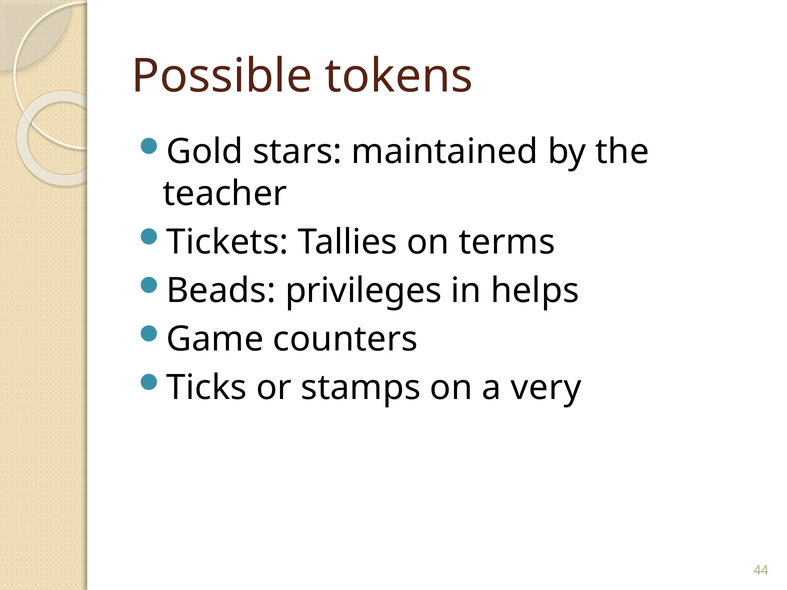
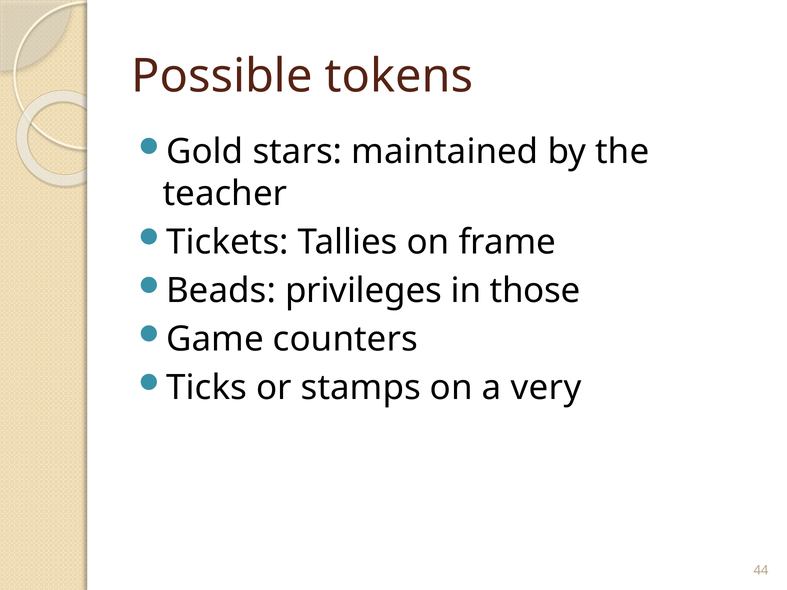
terms: terms -> frame
helps: helps -> those
